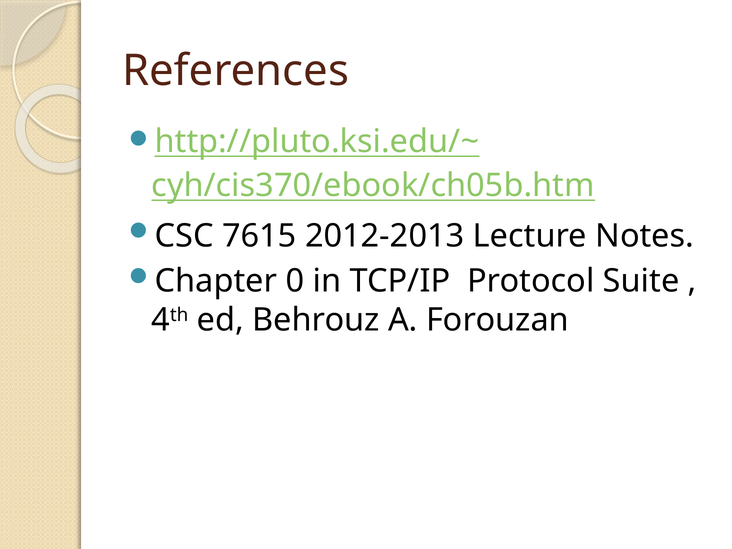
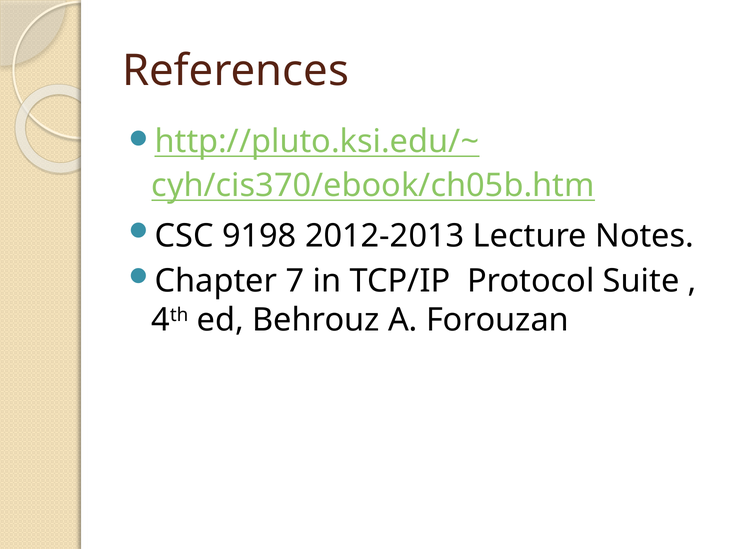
7615: 7615 -> 9198
0: 0 -> 7
